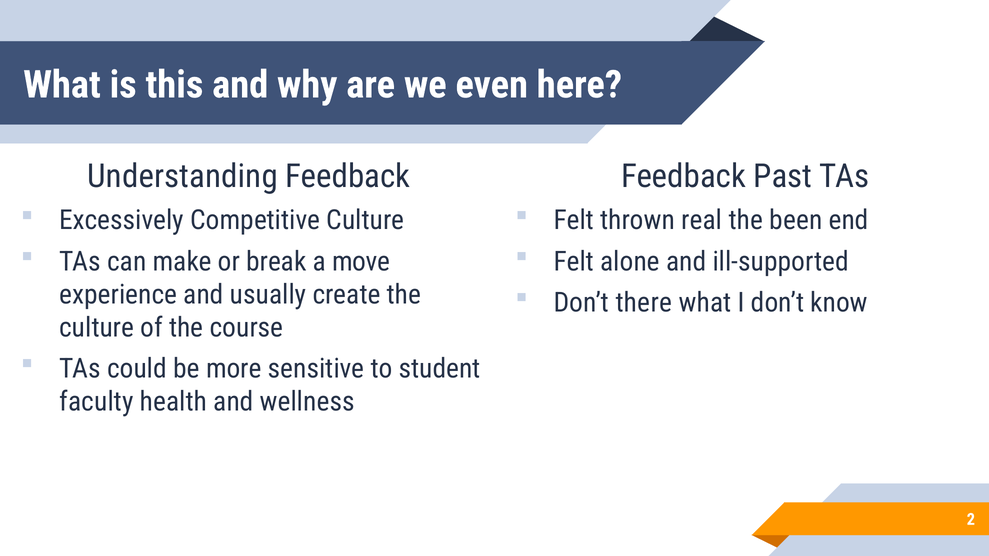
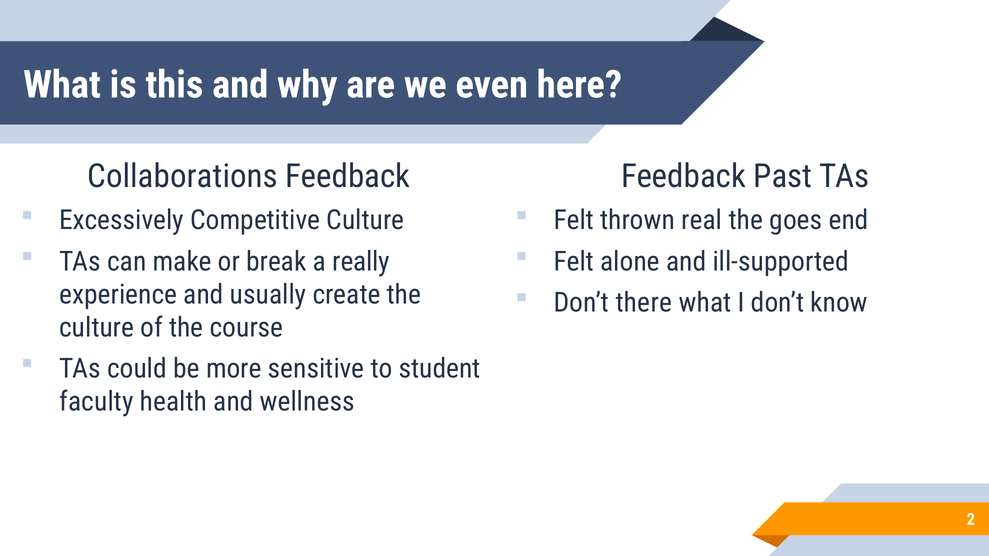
Understanding: Understanding -> Collaborations
been: been -> goes
move: move -> really
